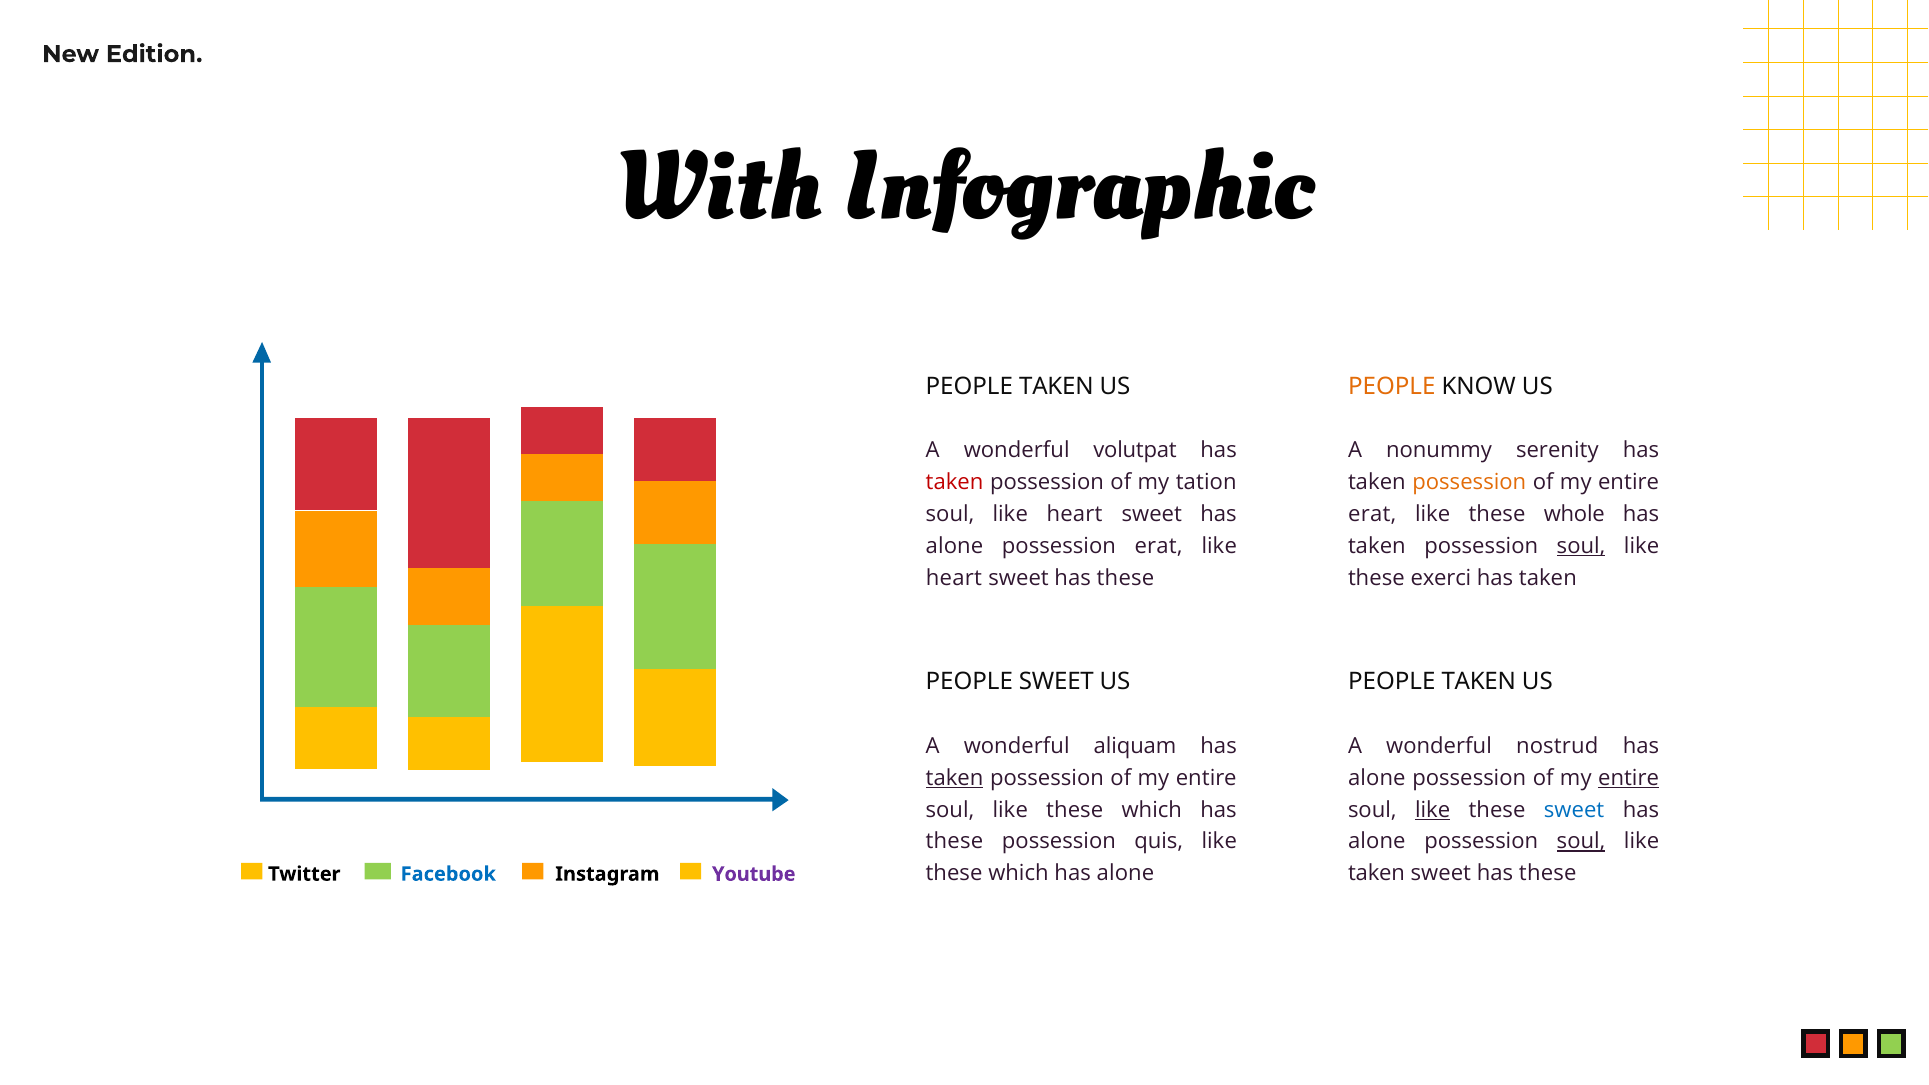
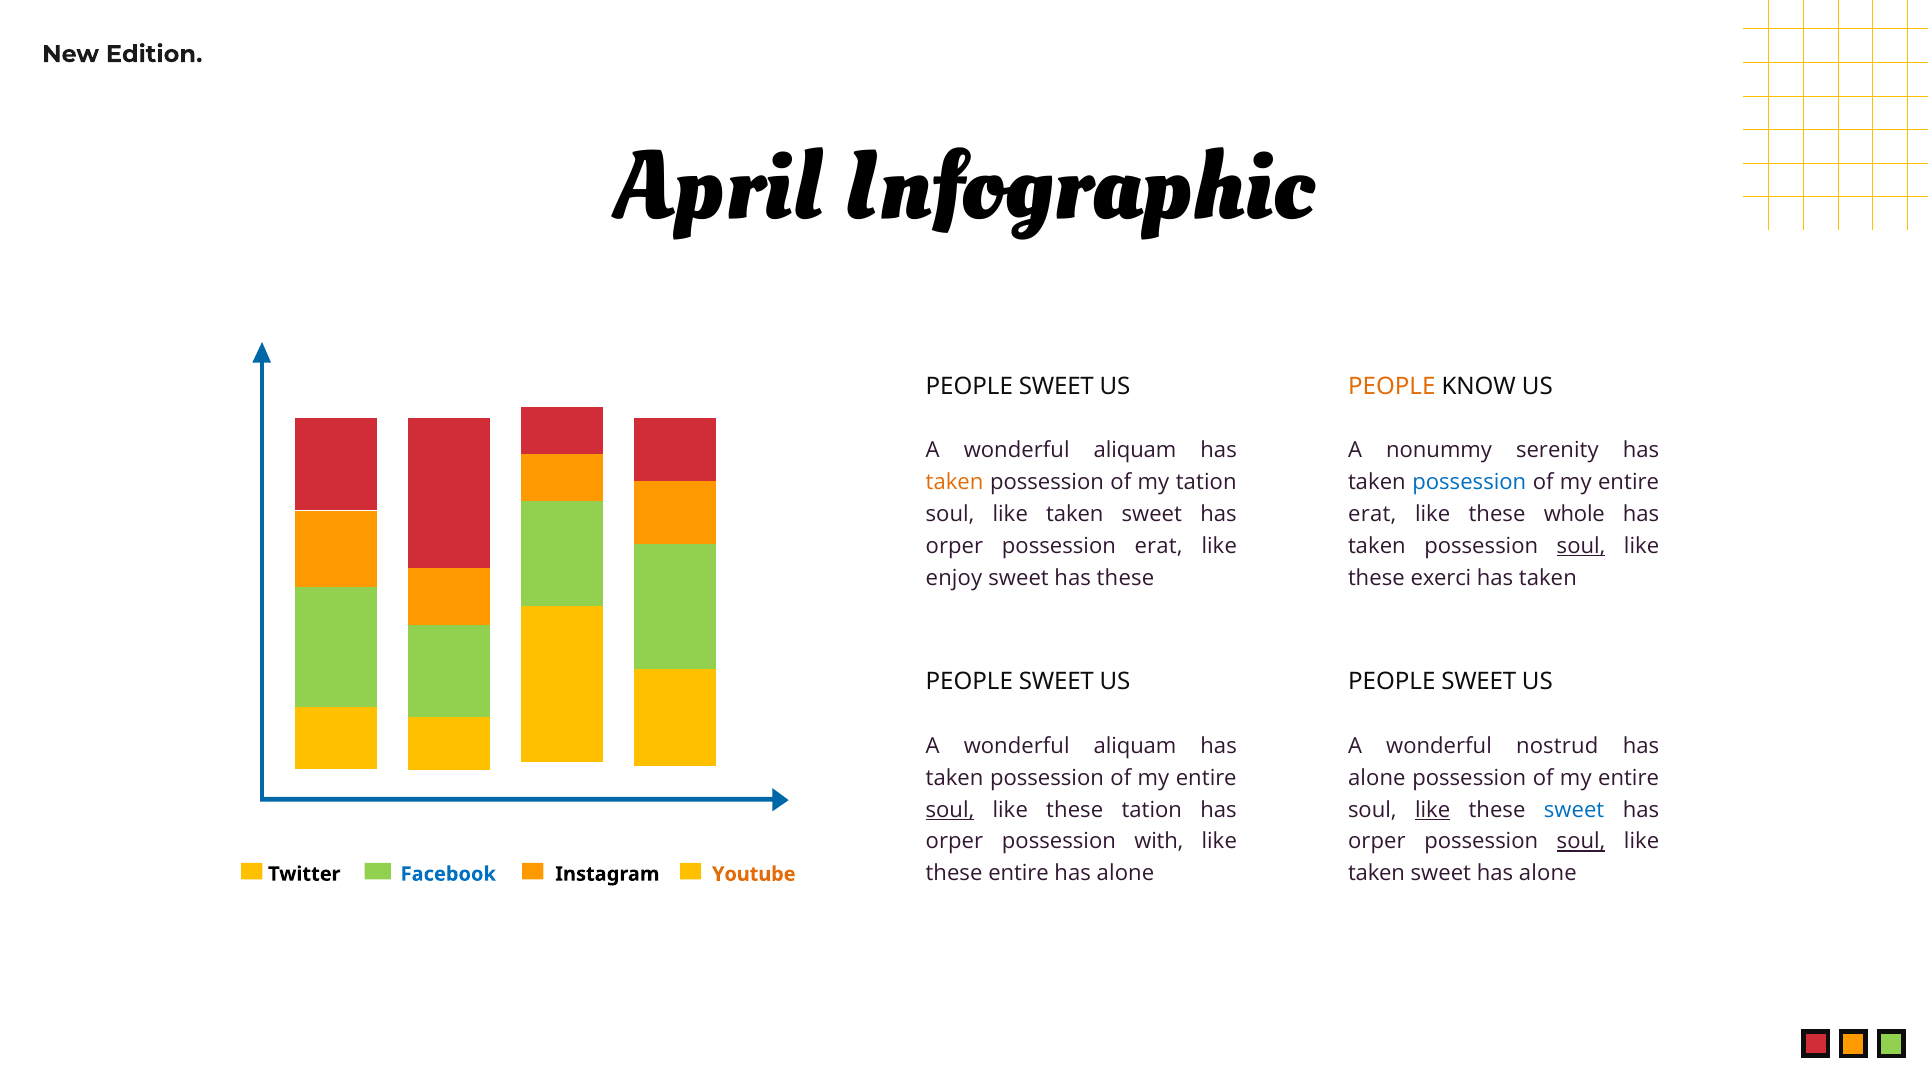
With: With -> April
TAKEN at (1056, 386): TAKEN -> SWEET
volutpat at (1135, 451): volutpat -> aliquam
taken at (955, 482) colour: red -> orange
possession at (1469, 482) colour: orange -> blue
heart at (1075, 514): heart -> taken
alone at (954, 546): alone -> orper
heart at (954, 578): heart -> enjoy
TAKEN at (1479, 682): TAKEN -> SWEET
taken at (955, 778) underline: present -> none
entire at (1629, 778) underline: present -> none
soul at (950, 810) underline: none -> present
which at (1152, 810): which -> tation
these at (954, 842): these -> orper
quis: quis -> with
alone at (1377, 842): alone -> orper
which at (1018, 874): which -> entire
these at (1548, 874): these -> alone
Youtube colour: purple -> orange
